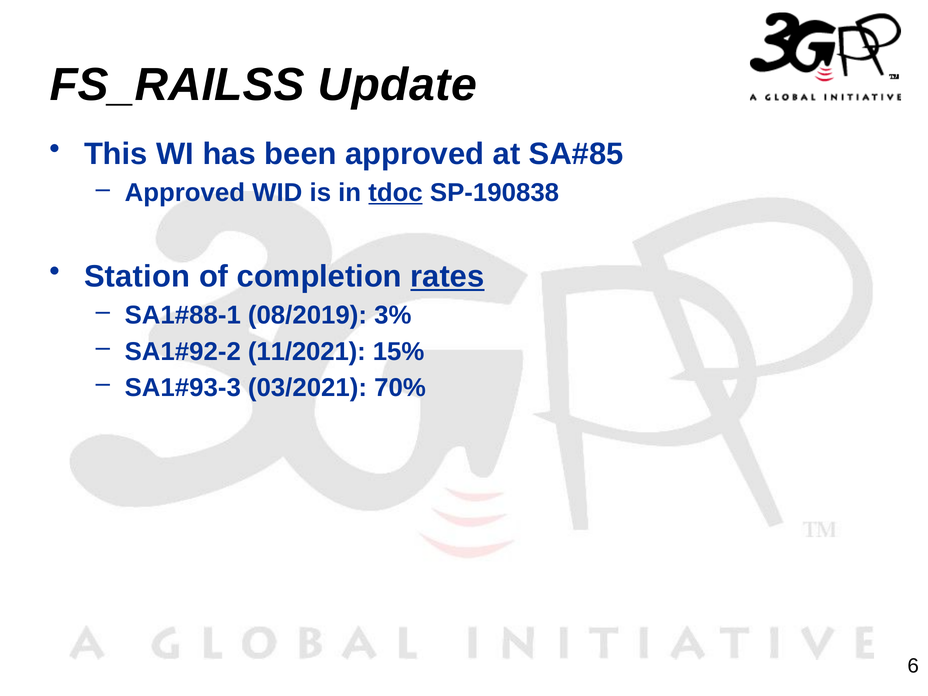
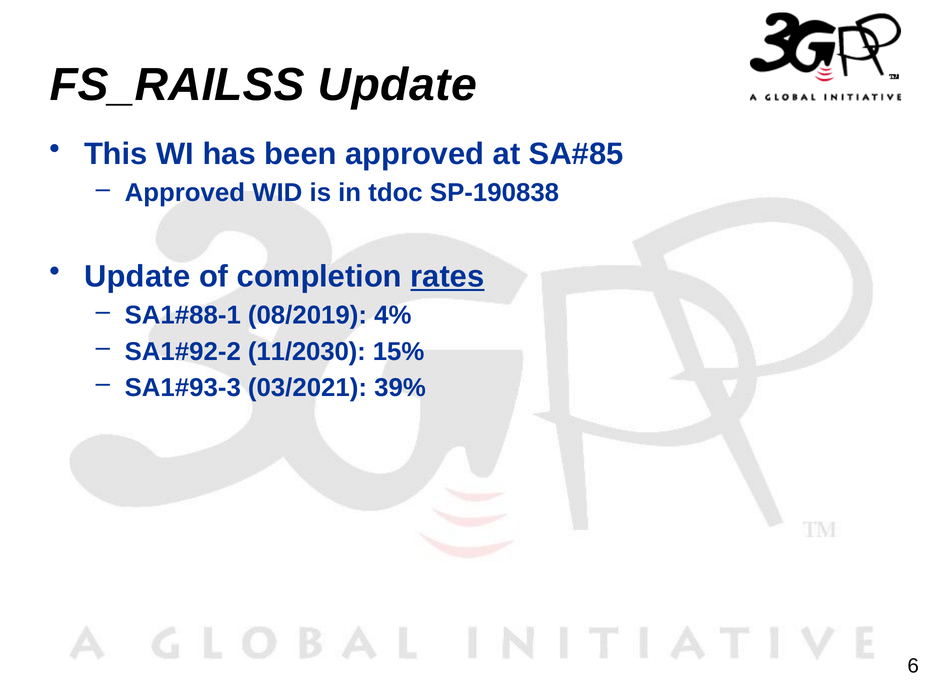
tdoc underline: present -> none
Station at (137, 277): Station -> Update
3%: 3% -> 4%
11/2021: 11/2021 -> 11/2030
70%: 70% -> 39%
